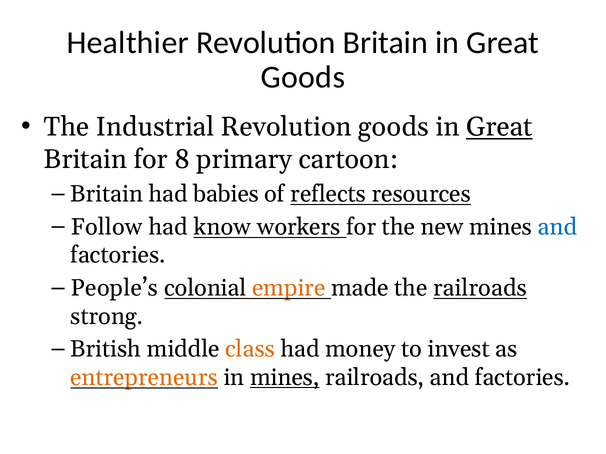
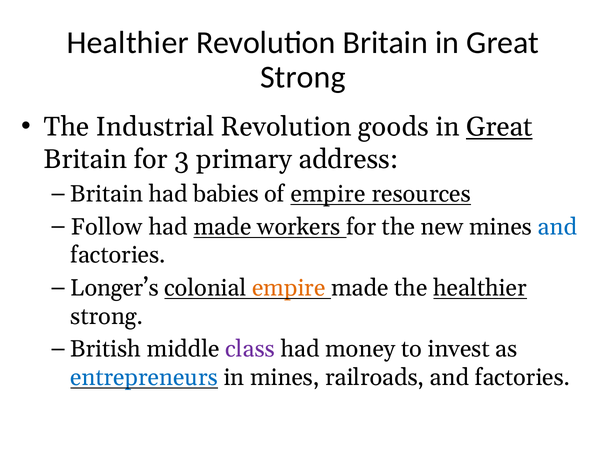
Goods at (303, 78): Goods -> Strong
8: 8 -> 3
cartoon: cartoon -> address
of reflects: reflects -> empire
had know: know -> made
People’s: People’s -> Longer’s
the railroads: railroads -> healthier
class colour: orange -> purple
entrepreneurs colour: orange -> blue
mines at (285, 378) underline: present -> none
